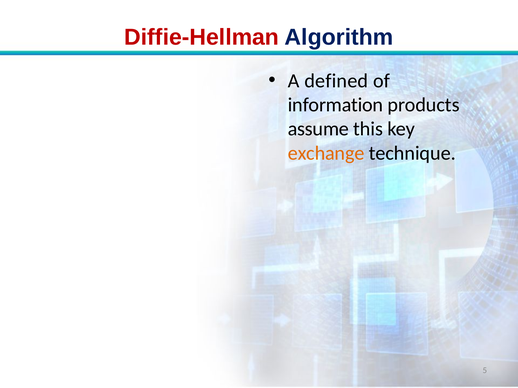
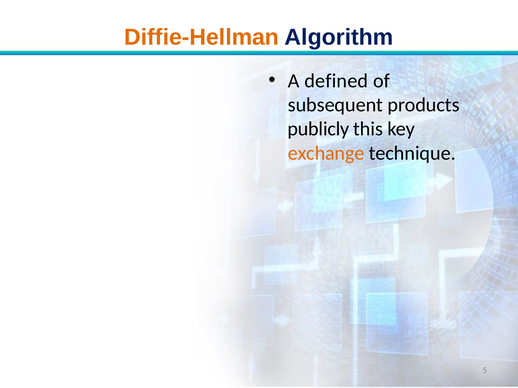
Diffie-Hellman colour: red -> orange
information: information -> subsequent
assume: assume -> publicly
